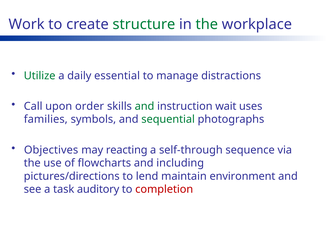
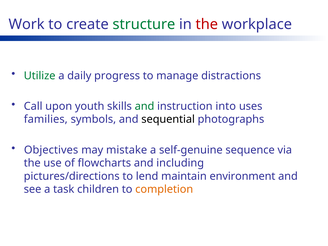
the at (207, 24) colour: green -> red
essential: essential -> progress
order: order -> youth
wait: wait -> into
sequential colour: green -> black
reacting: reacting -> mistake
self-through: self-through -> self-genuine
auditory: auditory -> children
completion colour: red -> orange
